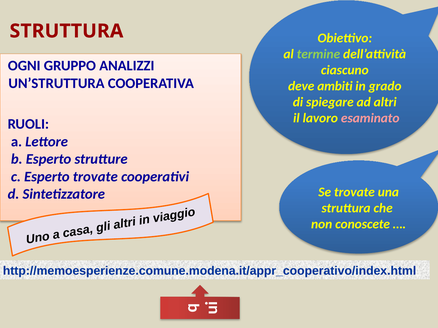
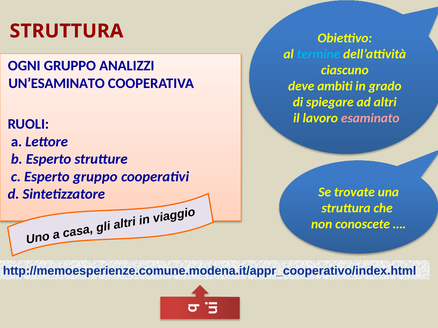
termine colour: light green -> light blue
UN’STRUTTURA: UN’STRUTTURA -> UN’ESAMINATO
Esperto trovate: trovate -> gruppo
